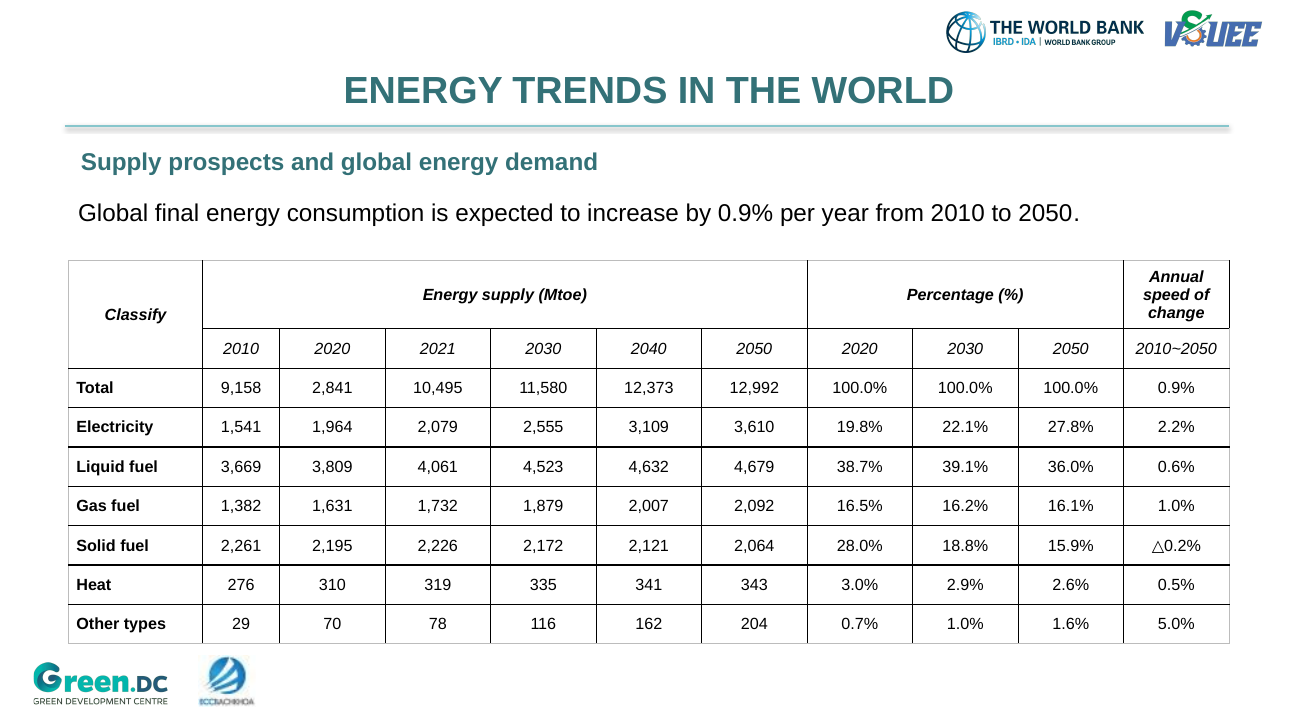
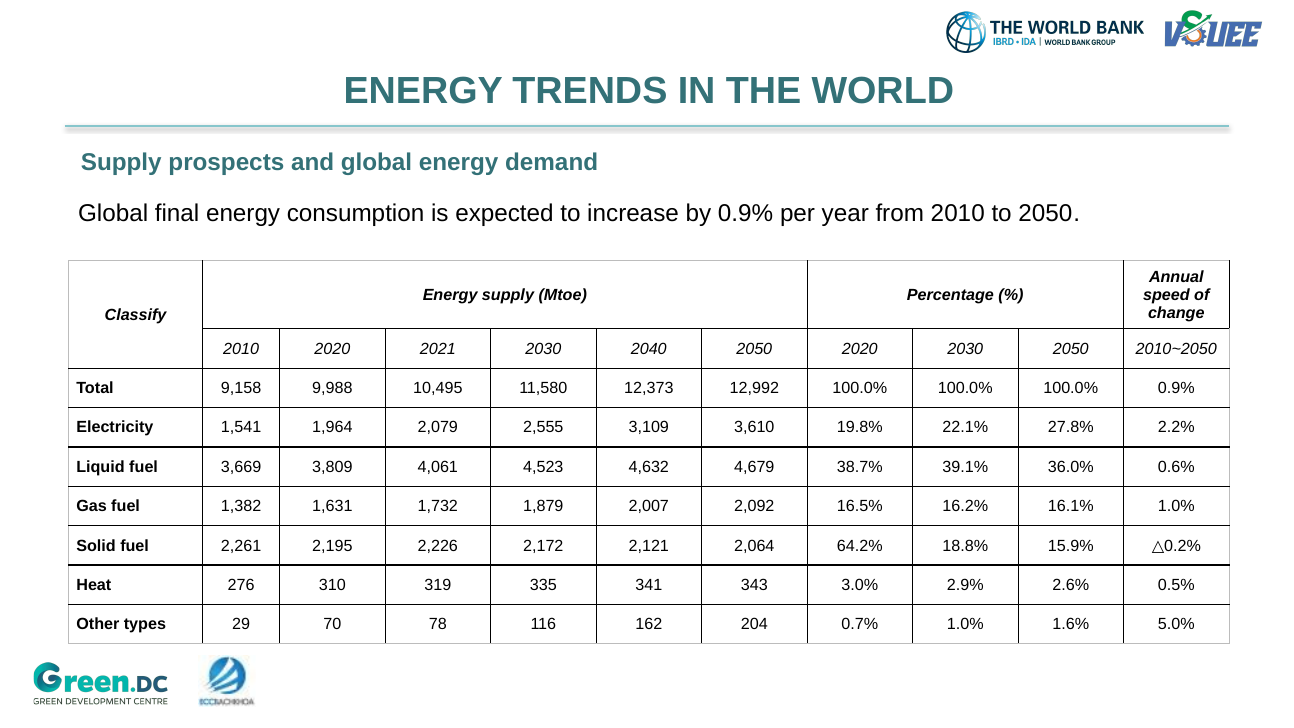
2,841: 2,841 -> 9,988
28.0%: 28.0% -> 64.2%
